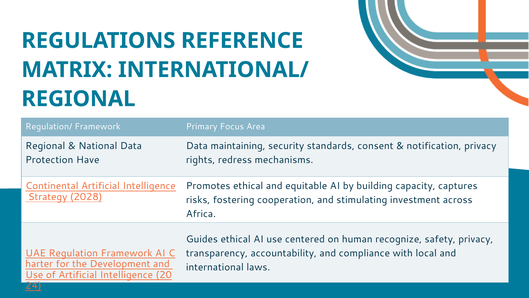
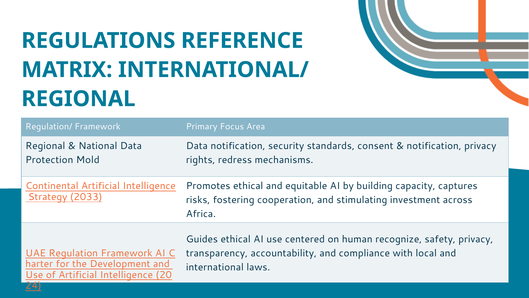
Data maintaining: maintaining -> notification
Have: Have -> Mold
2028: 2028 -> 2033
